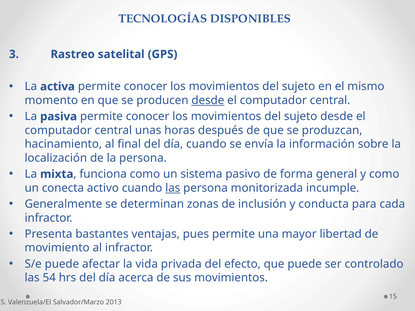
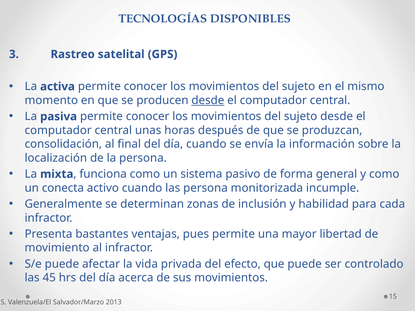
hacinamiento: hacinamiento -> consolidación
las at (173, 188) underline: present -> none
conducta: conducta -> habilidad
54: 54 -> 45
